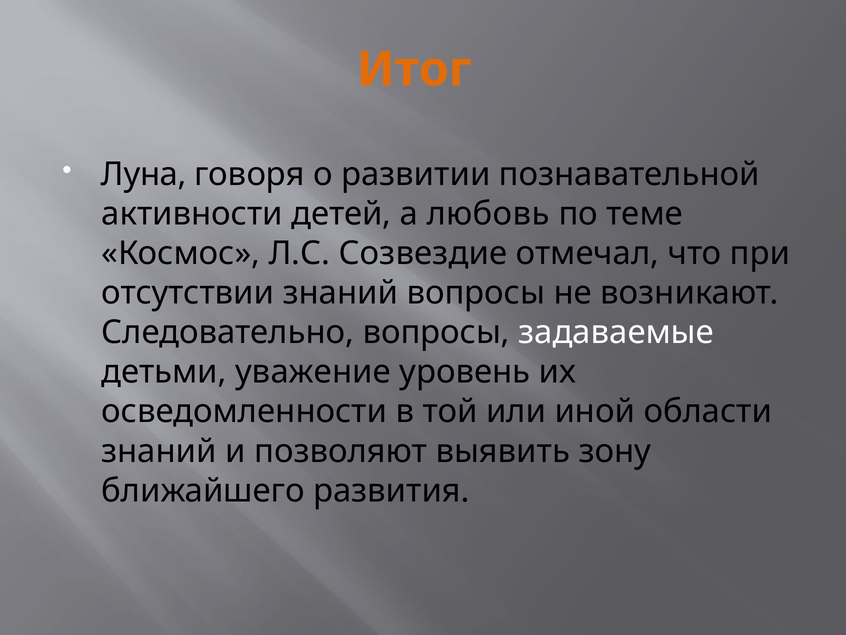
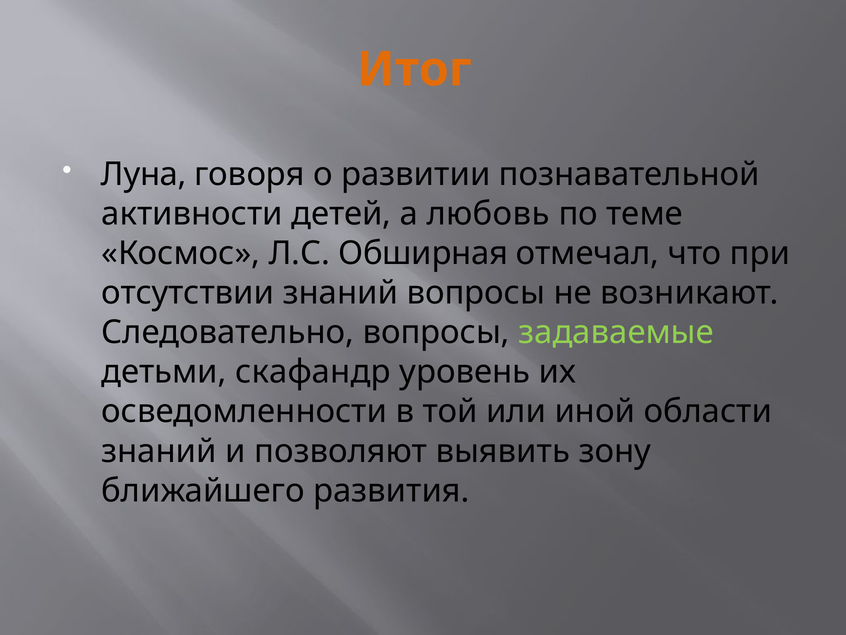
Созвездие: Созвездие -> Обширная
задаваемые colour: white -> light green
уважение: уважение -> скафандр
